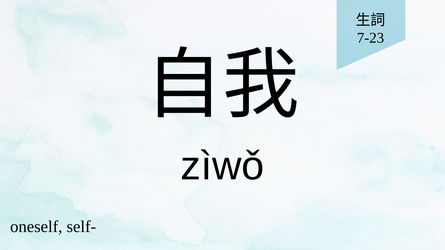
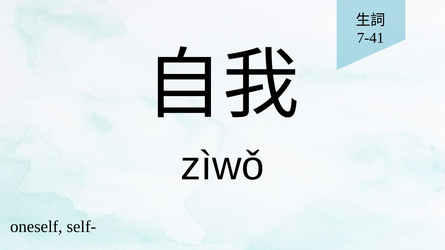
7-23: 7-23 -> 7-41
